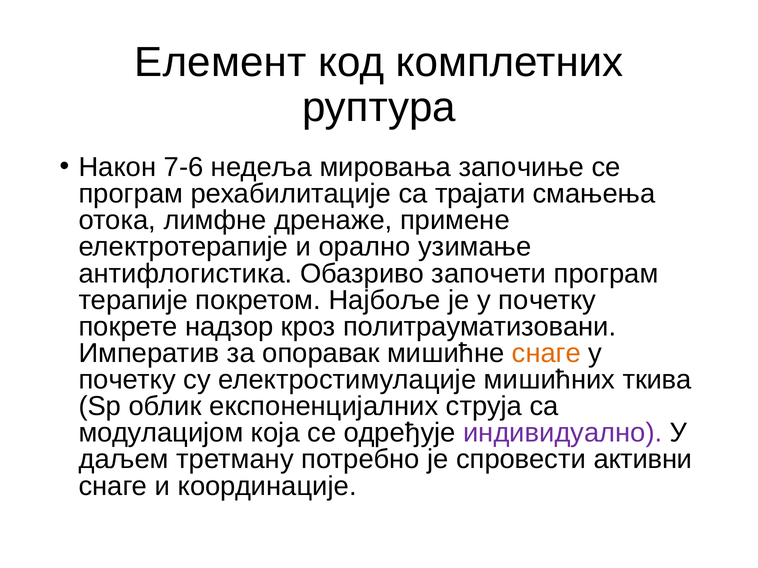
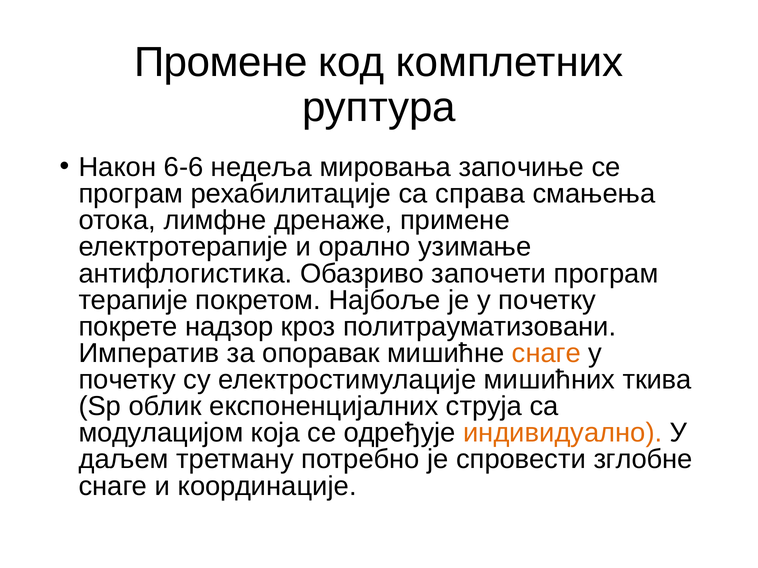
Елемент: Елемент -> Промене
7-6: 7-6 -> 6-6
трајати: трајати -> справа
индивидуално colour: purple -> orange
активни: активни -> зглобне
